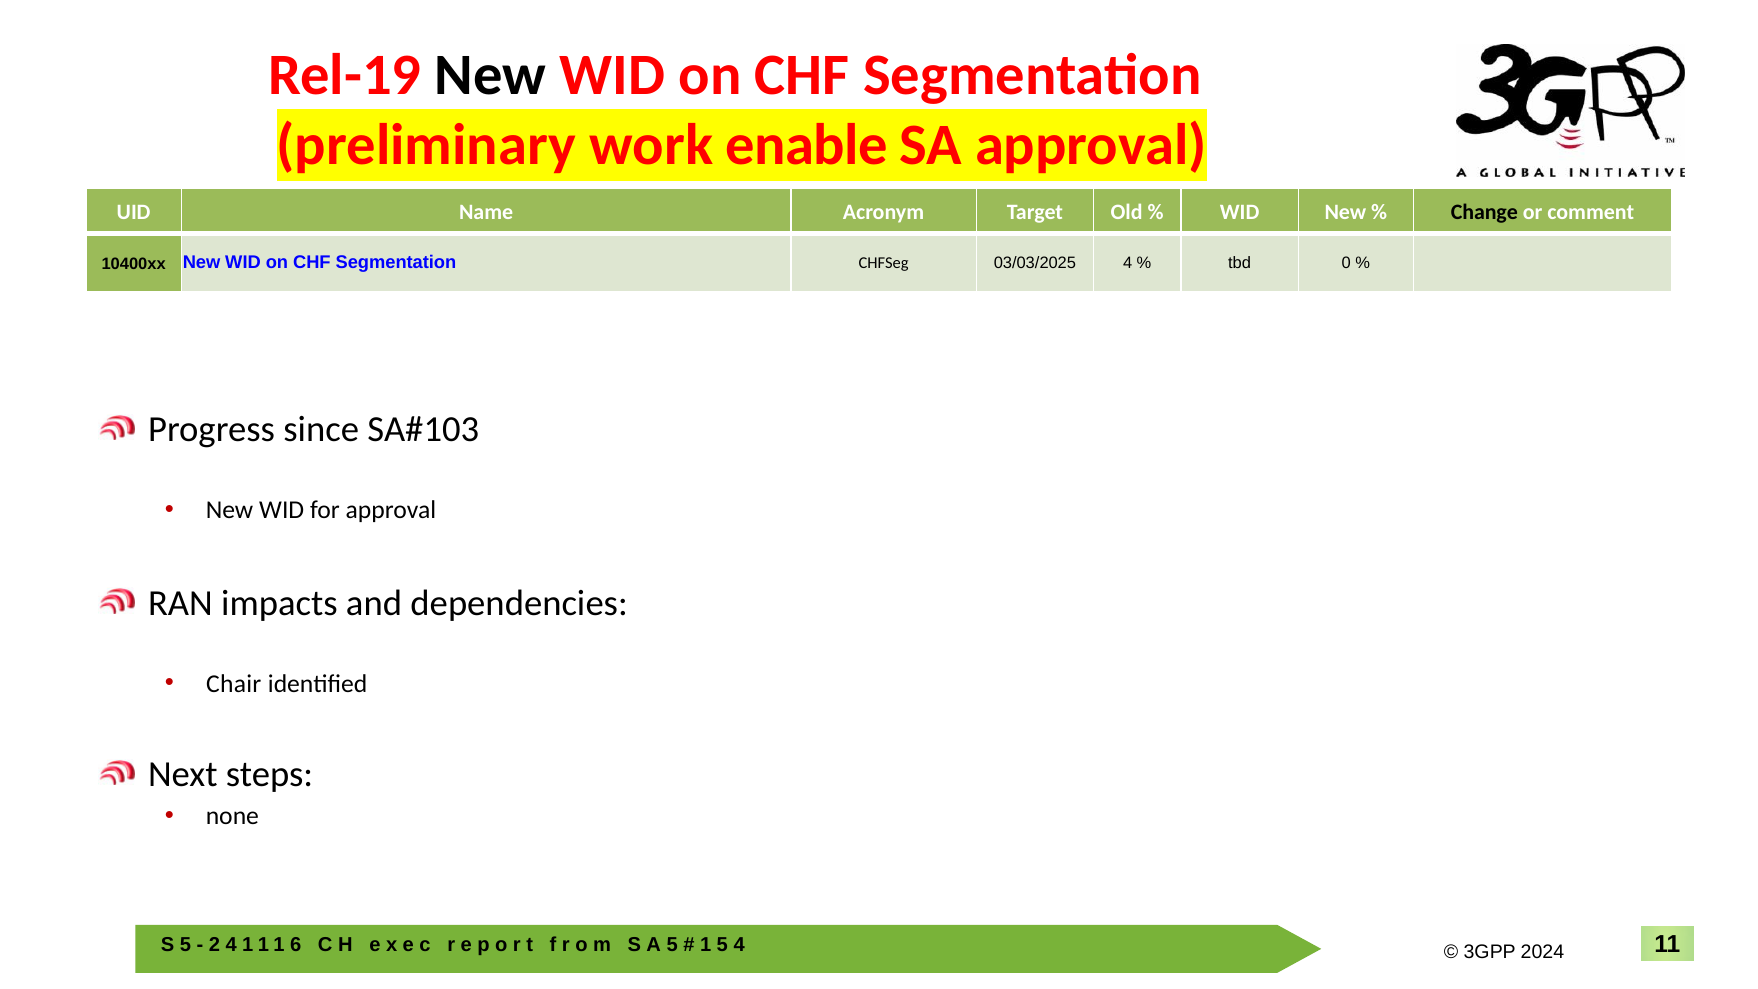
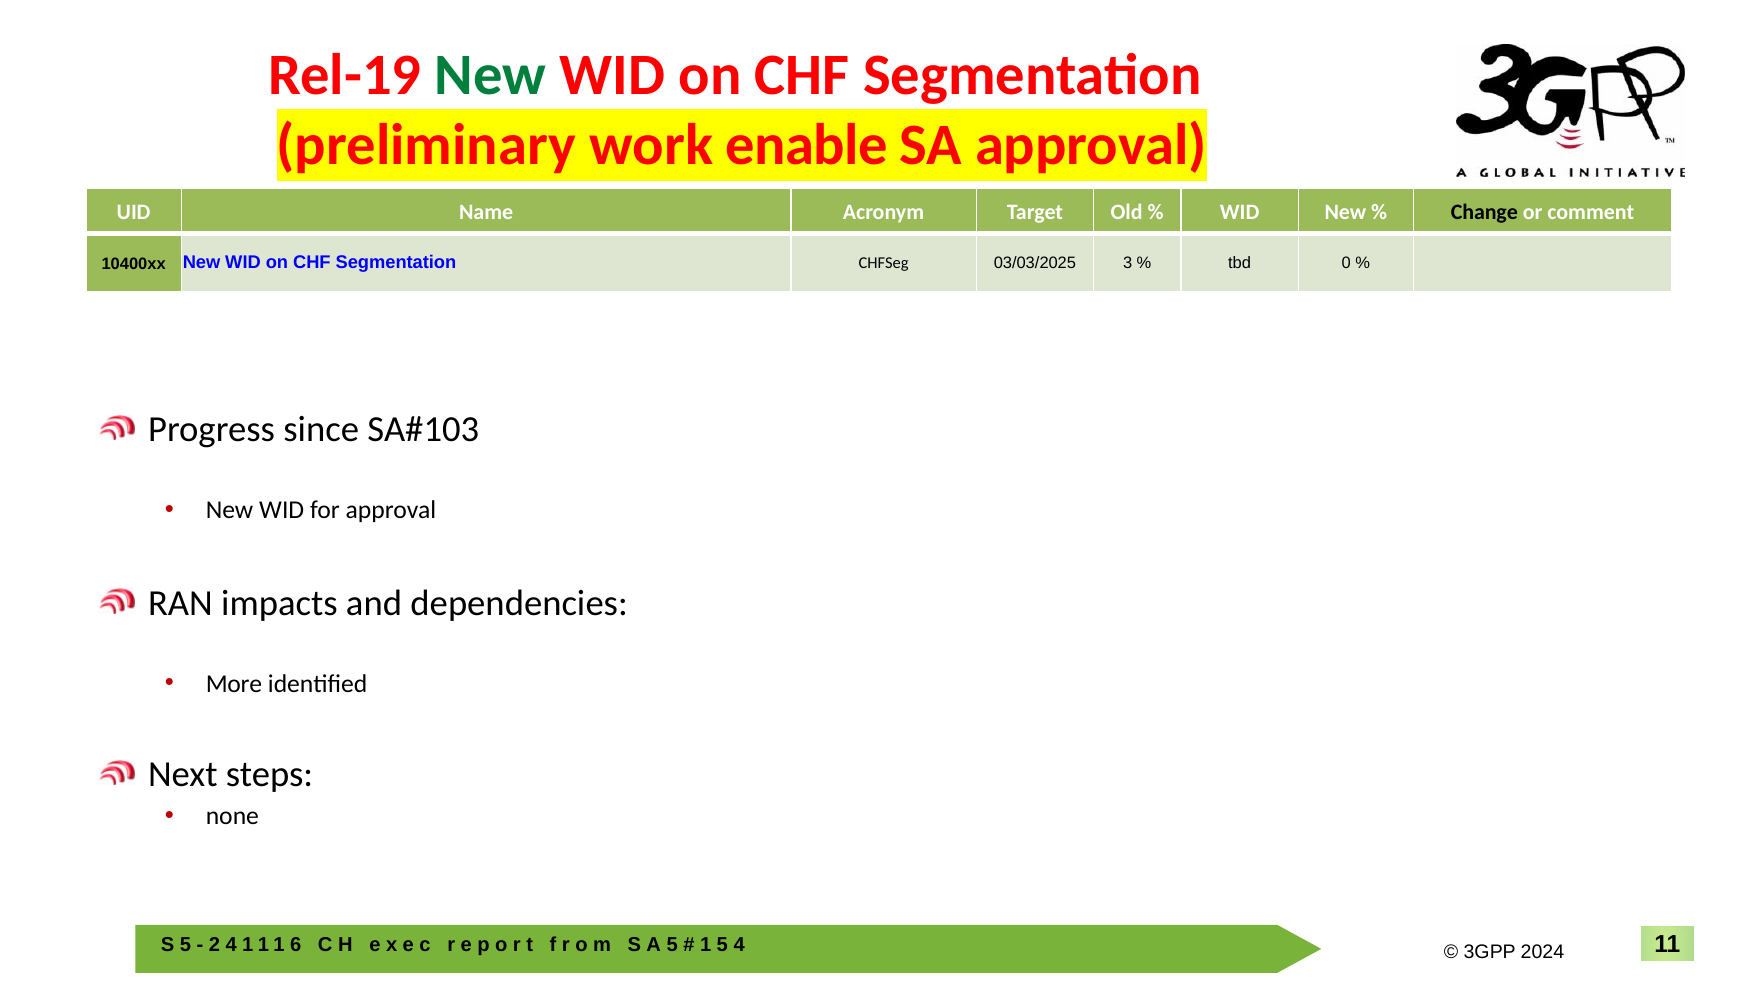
New at (491, 75) colour: black -> green
03/03/2025 4: 4 -> 3
Chair: Chair -> More
